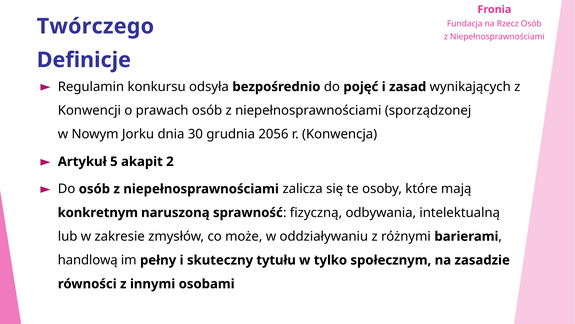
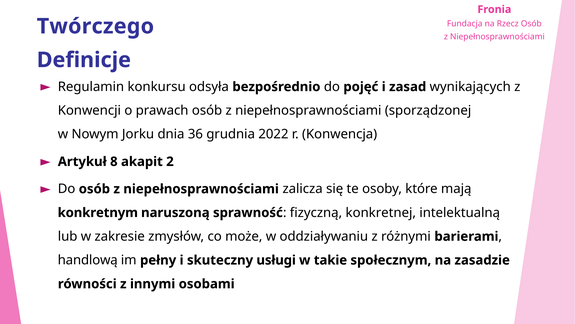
30: 30 -> 36
2056: 2056 -> 2022
5: 5 -> 8
odbywania: odbywania -> konkretnej
tytułu: tytułu -> usługi
tylko: tylko -> takie
